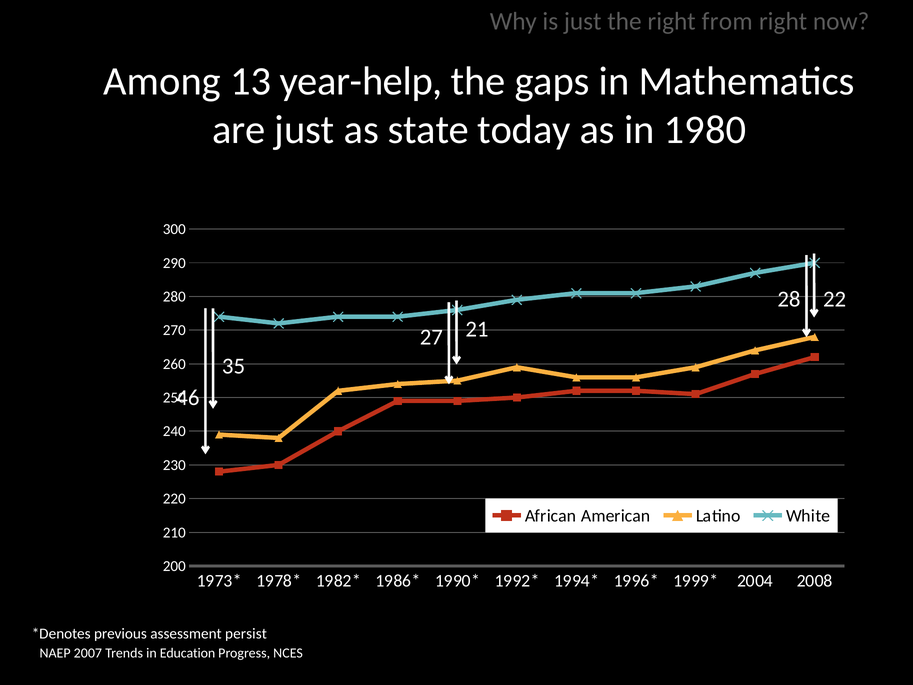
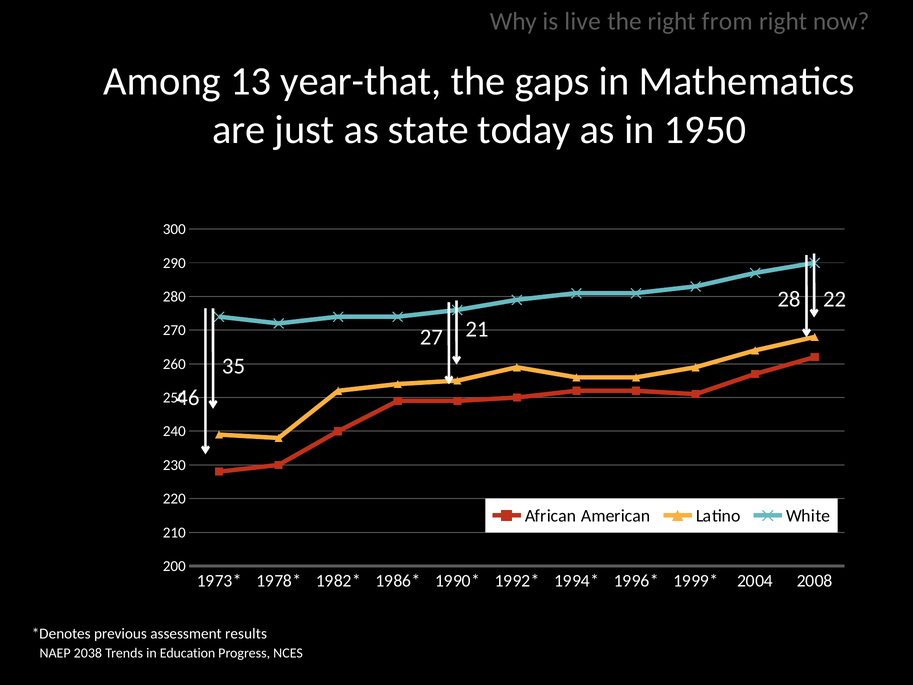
is just: just -> live
year-help: year-help -> year-that
1980: 1980 -> 1950
persist: persist -> results
2007: 2007 -> 2038
